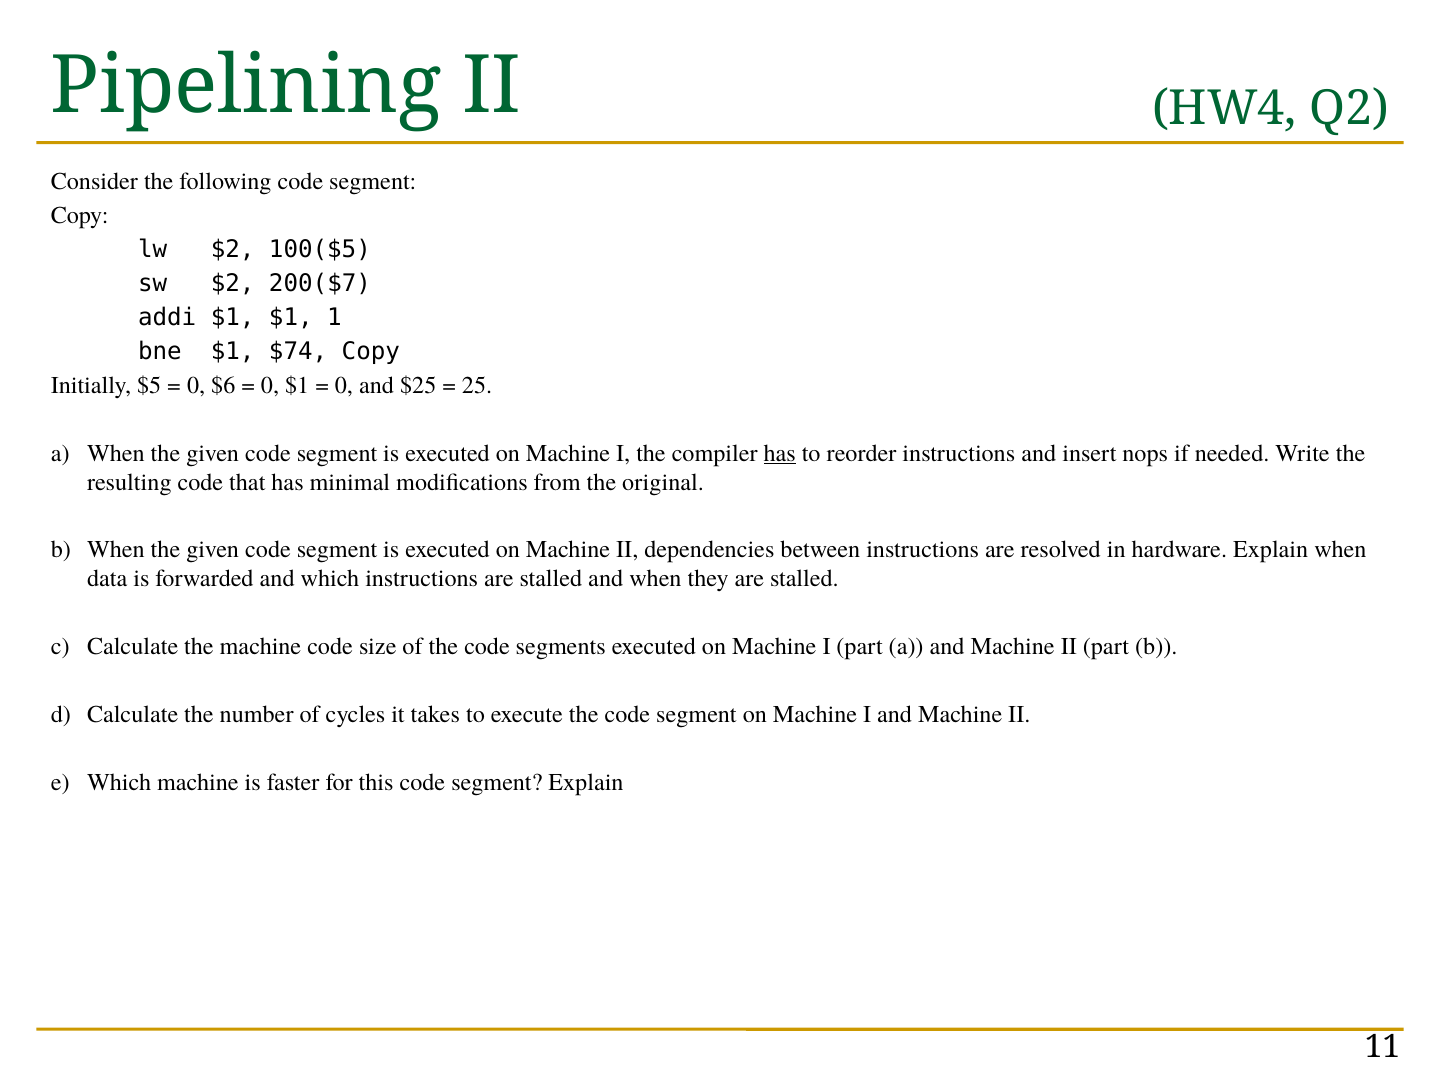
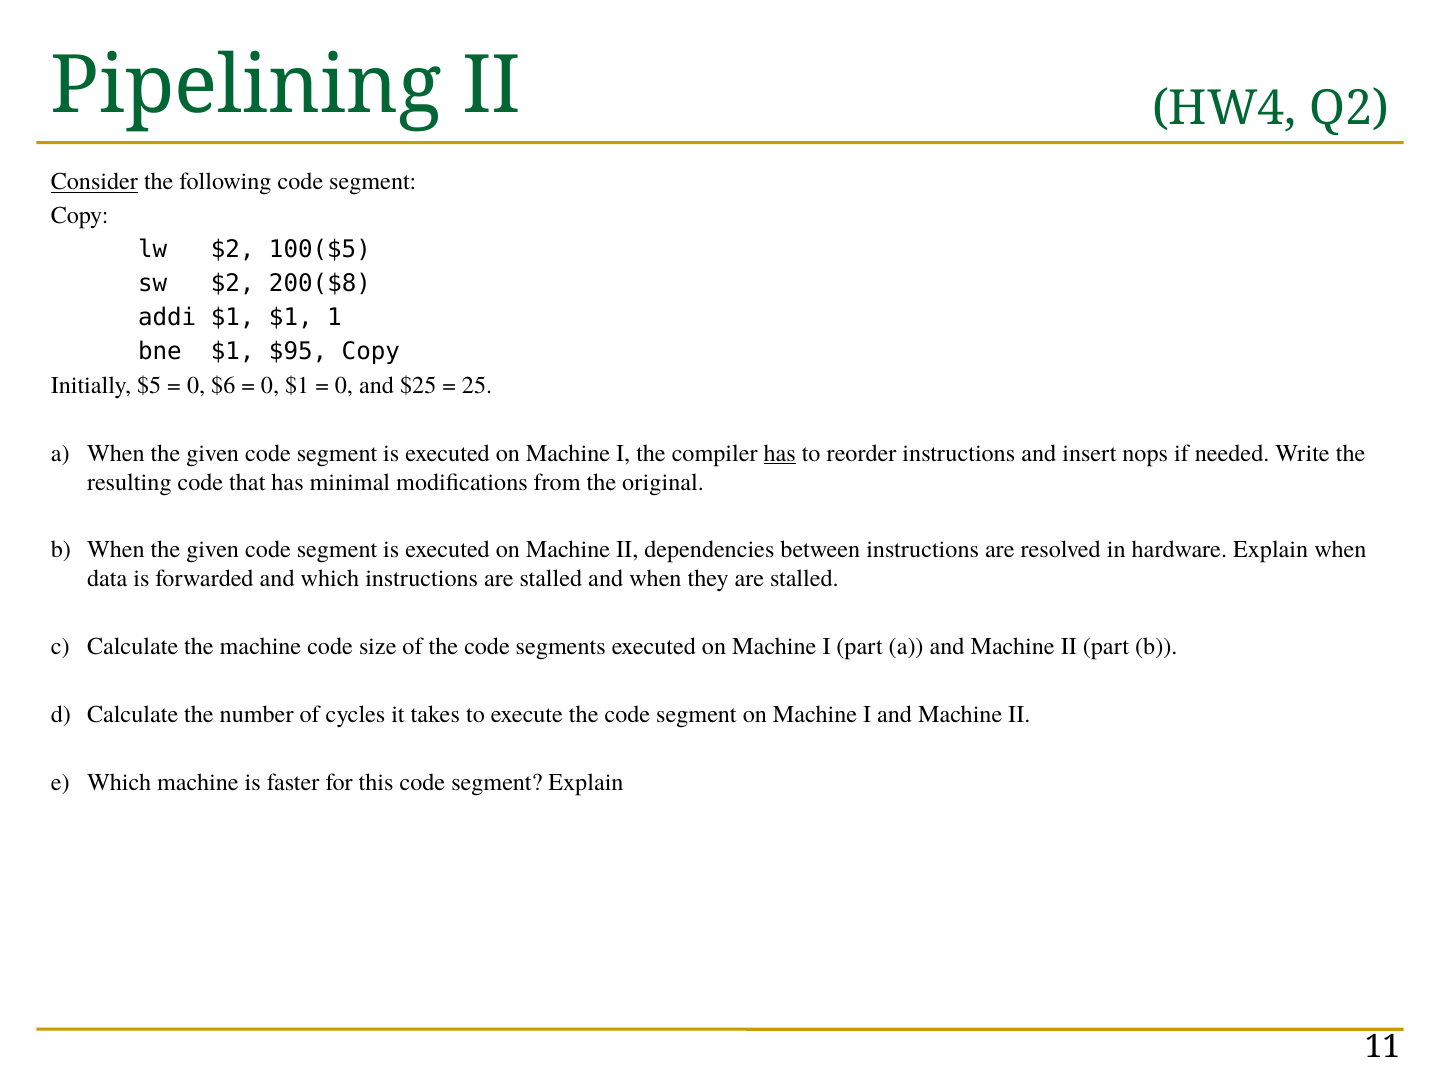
Consider underline: none -> present
200($7: 200($7 -> 200($8
$74: $74 -> $95
